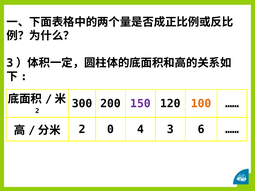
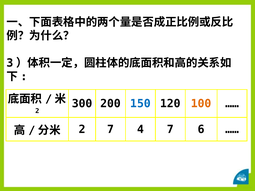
150 colour: purple -> blue
2 0: 0 -> 7
4 3: 3 -> 7
